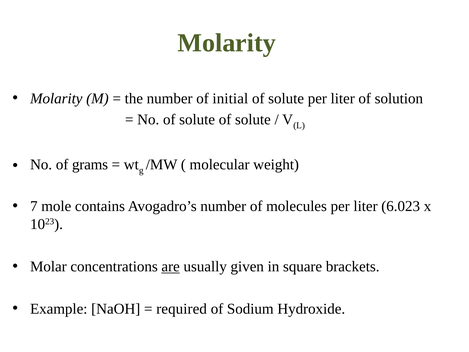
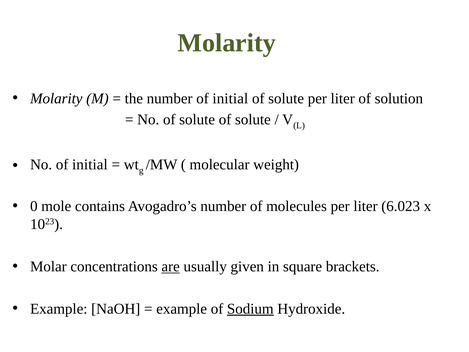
No of grams: grams -> initial
7: 7 -> 0
required at (182, 309): required -> example
Sodium underline: none -> present
